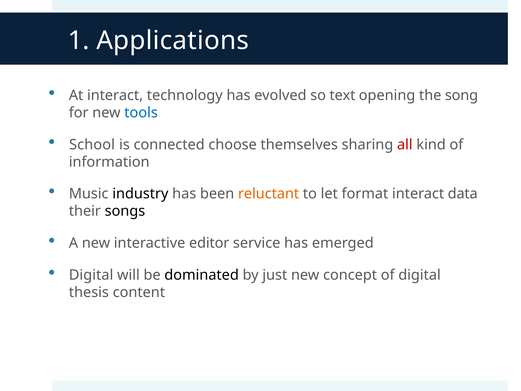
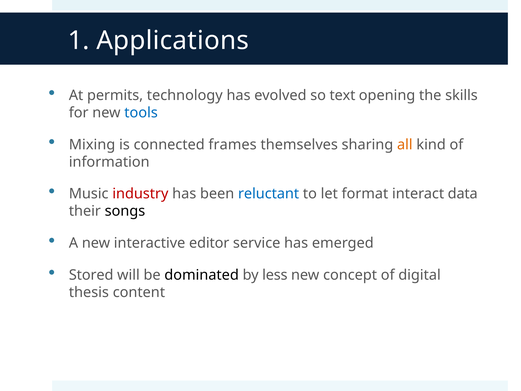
At interact: interact -> permits
song: song -> skills
School: School -> Mixing
choose: choose -> frames
all colour: red -> orange
industry colour: black -> red
reluctant colour: orange -> blue
Digital at (91, 275): Digital -> Stored
just: just -> less
